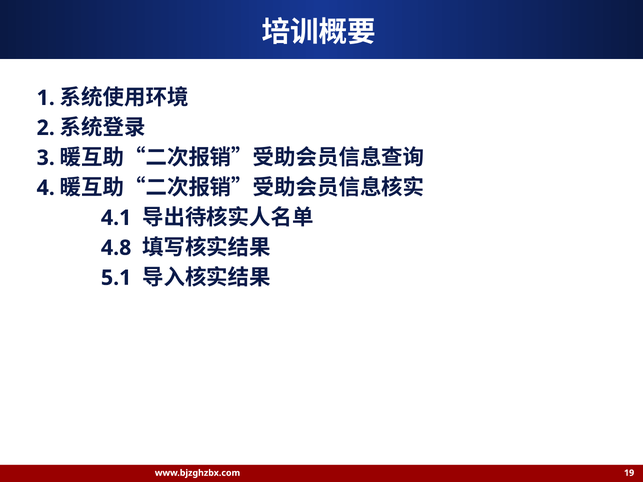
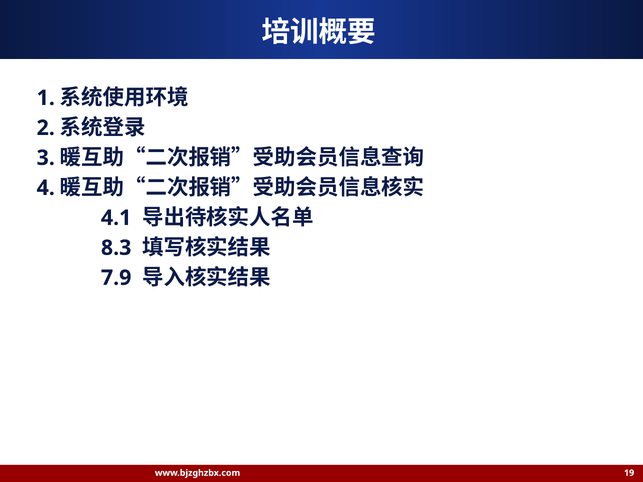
4.8: 4.8 -> 8.3
5.1: 5.1 -> 7.9
